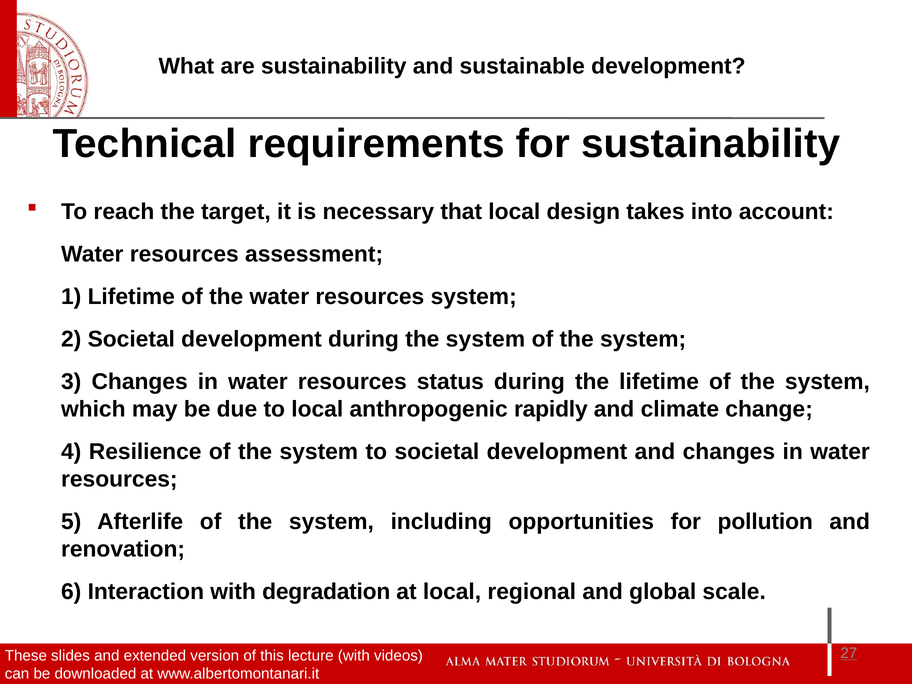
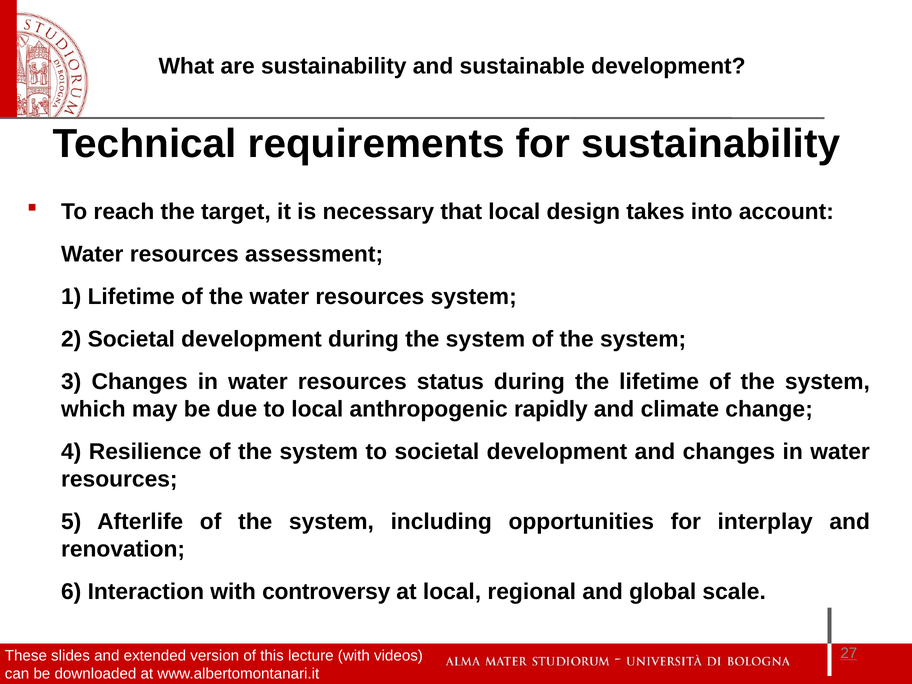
pollution: pollution -> interplay
degradation: degradation -> controversy
